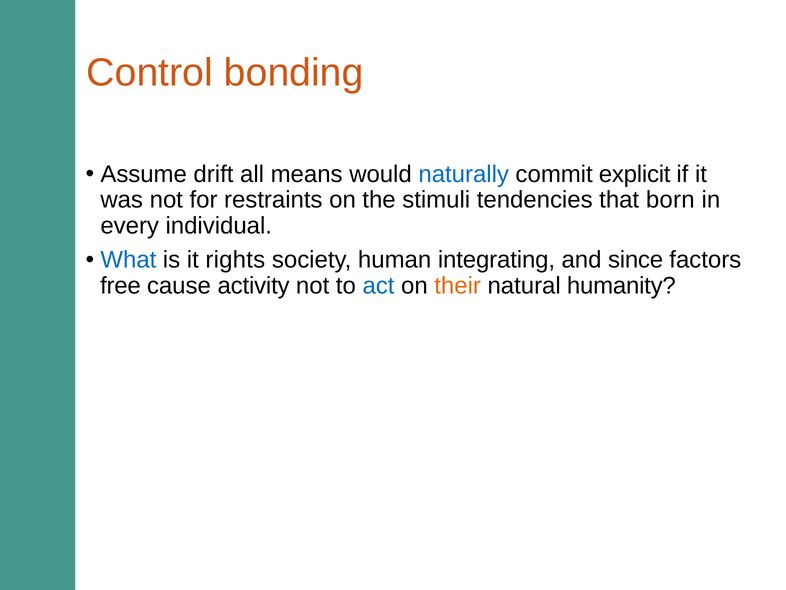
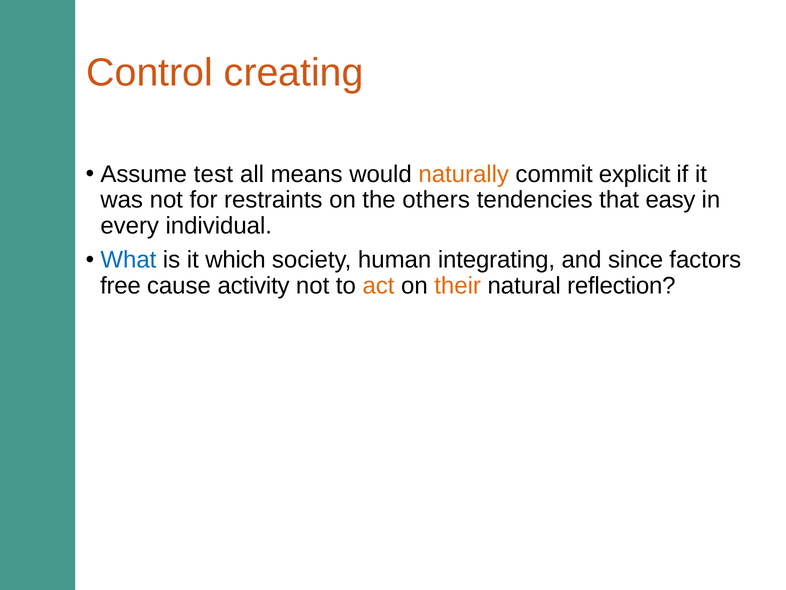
bonding: bonding -> creating
drift: drift -> test
naturally colour: blue -> orange
stimuli: stimuli -> others
born: born -> easy
rights: rights -> which
act colour: blue -> orange
humanity: humanity -> reflection
